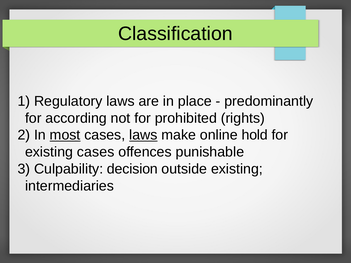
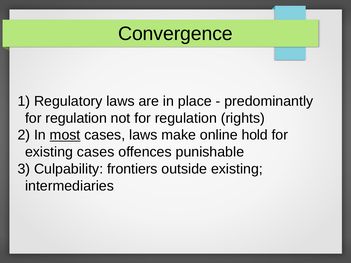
Classification: Classification -> Convergence
according at (76, 118): according -> regulation
not for prohibited: prohibited -> regulation
laws at (143, 135) underline: present -> none
decision: decision -> frontiers
